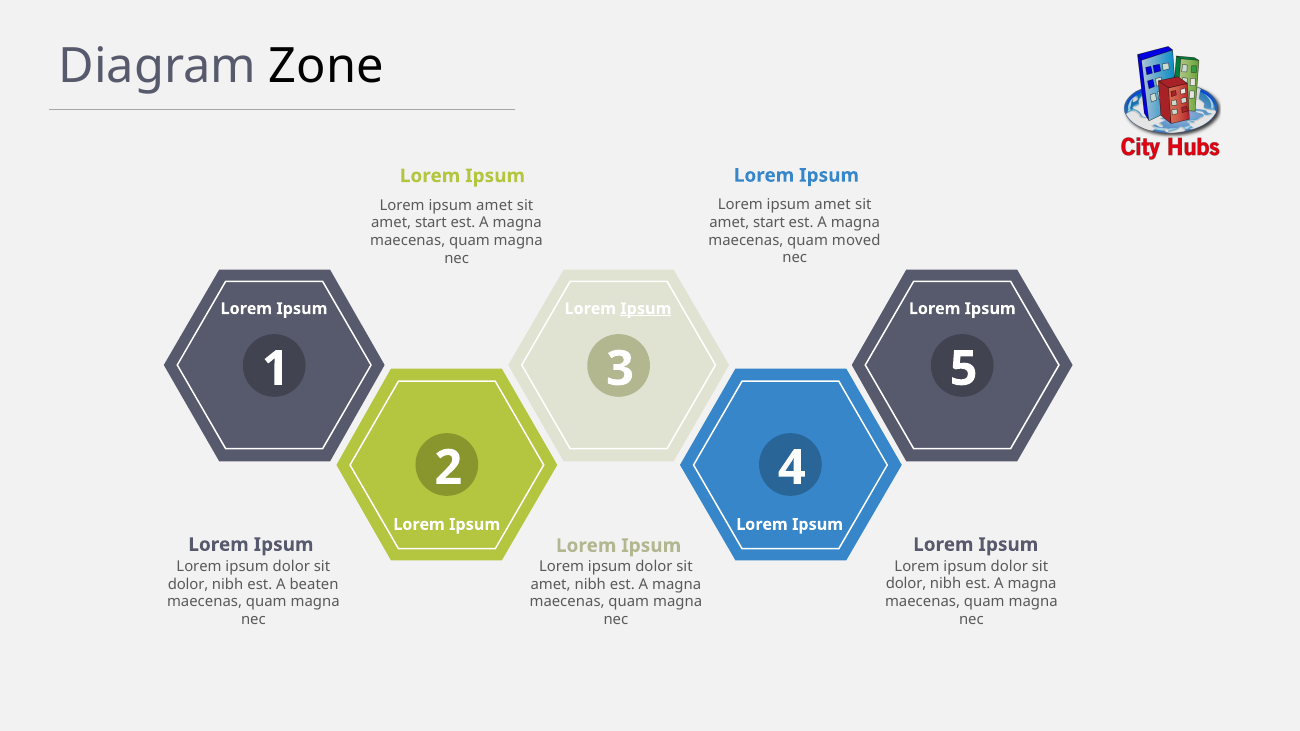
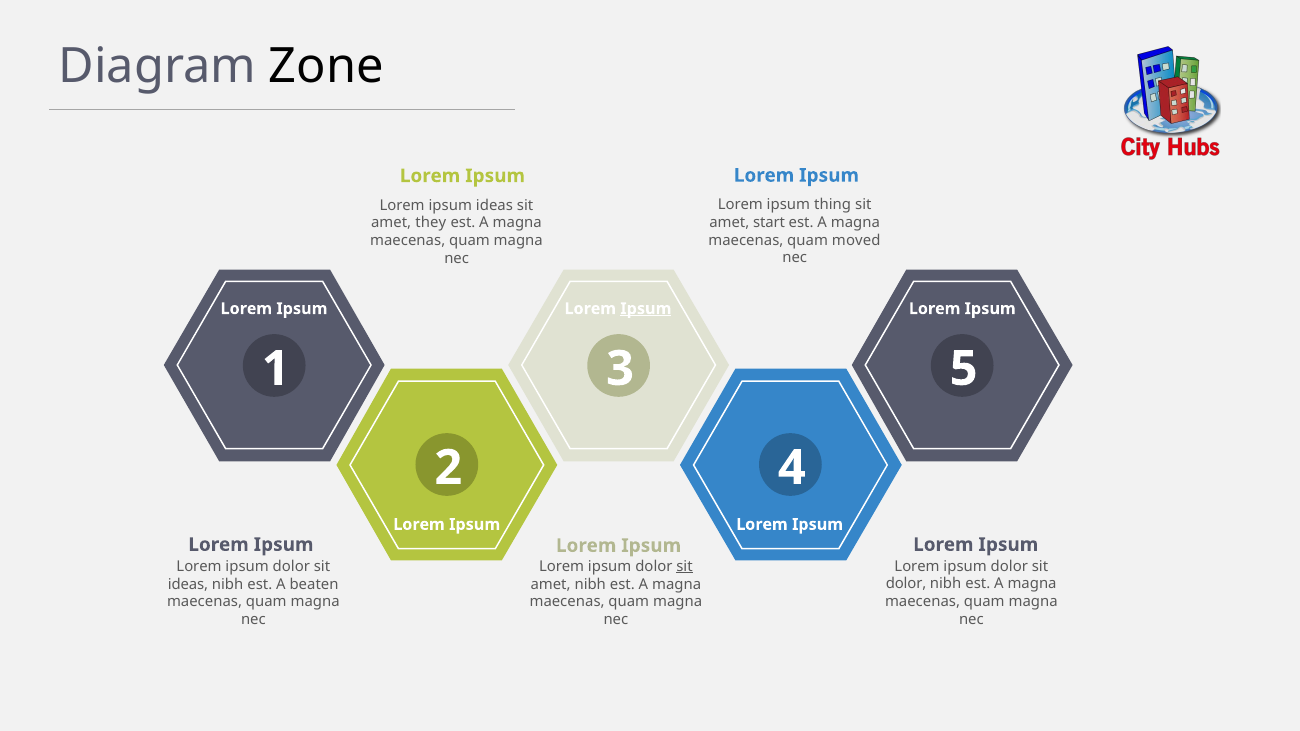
amet at (833, 204): amet -> thing
amet at (494, 205): amet -> ideas
start at (431, 223): start -> they
sit at (685, 566) underline: none -> present
dolor at (188, 584): dolor -> ideas
